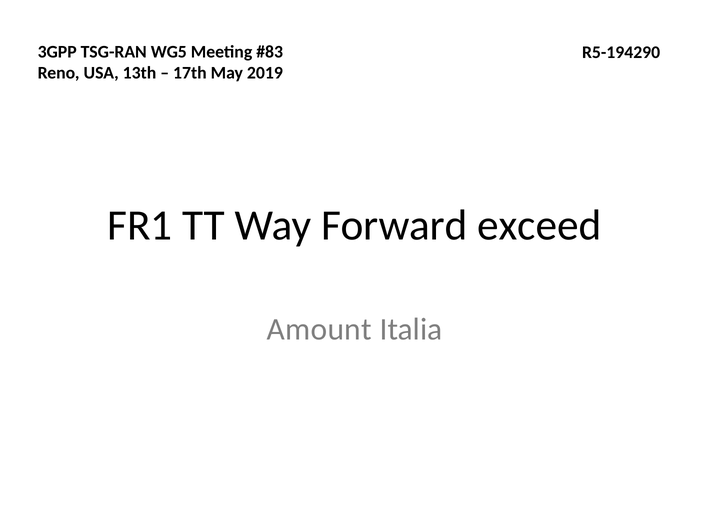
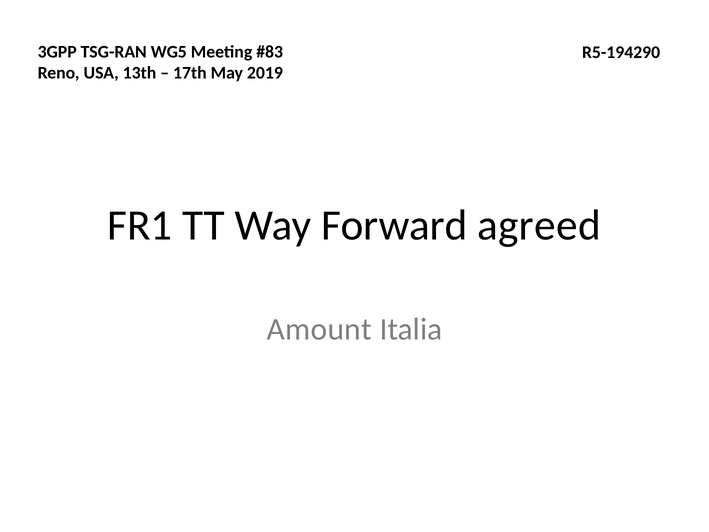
exceed: exceed -> agreed
